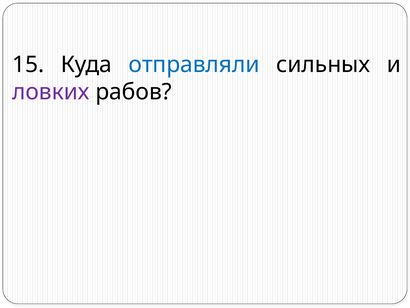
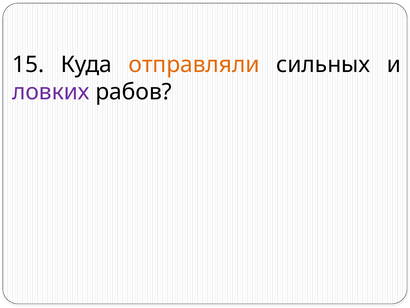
отправляли colour: blue -> orange
